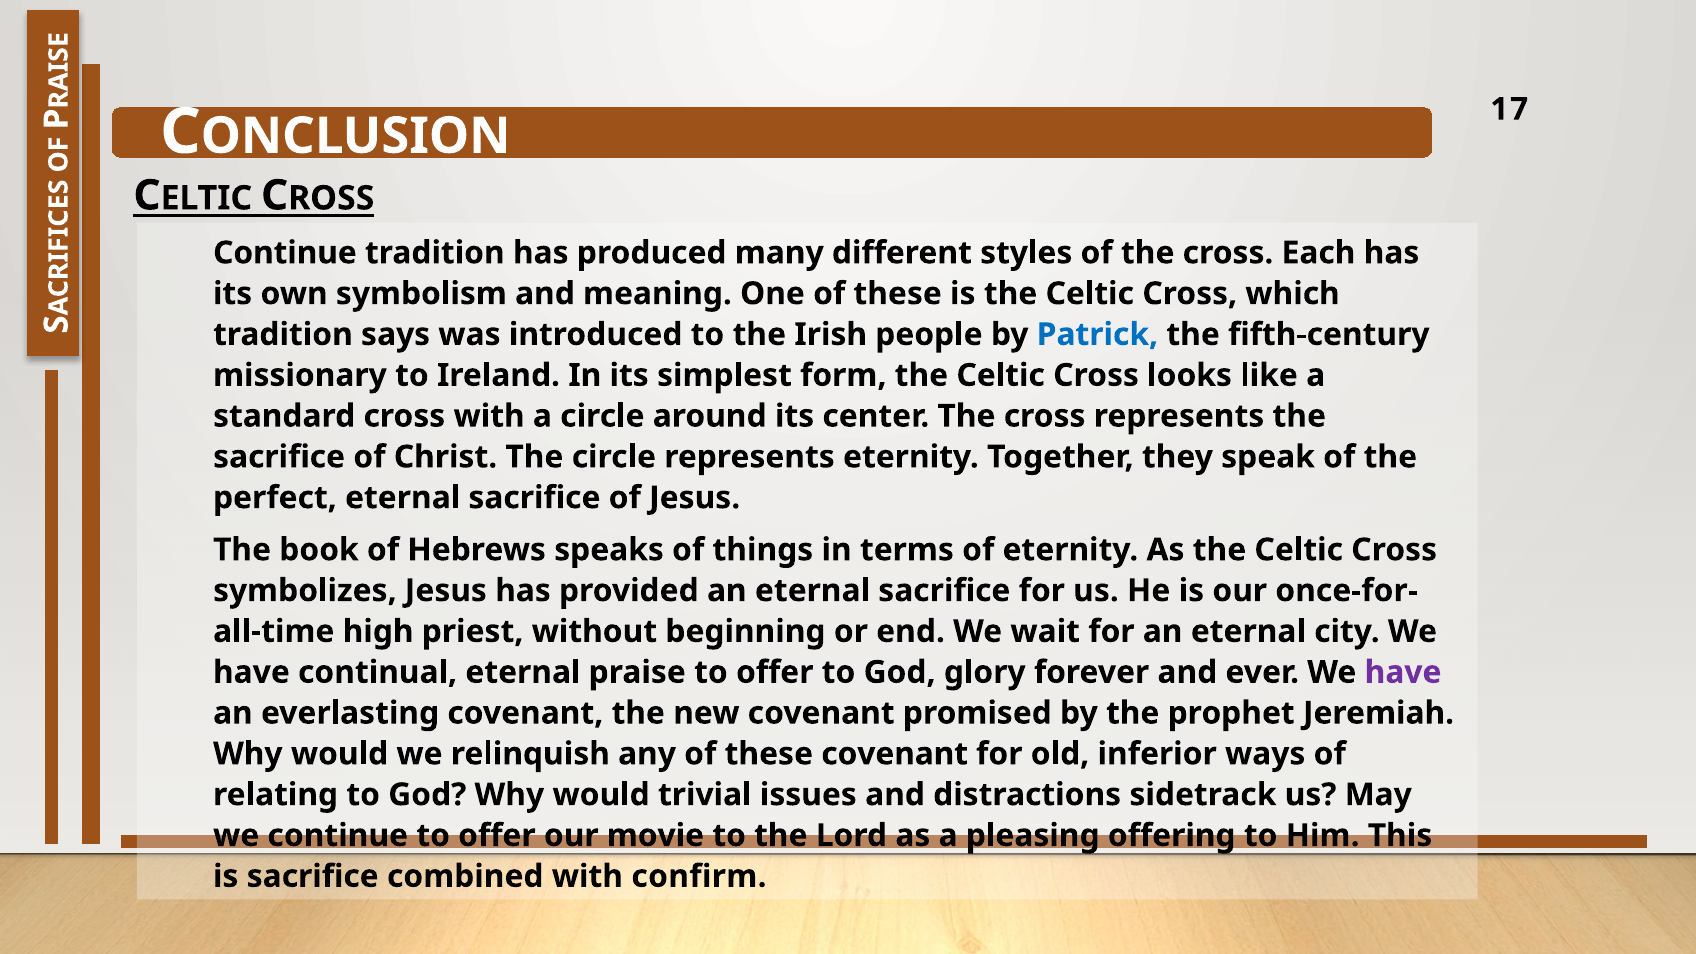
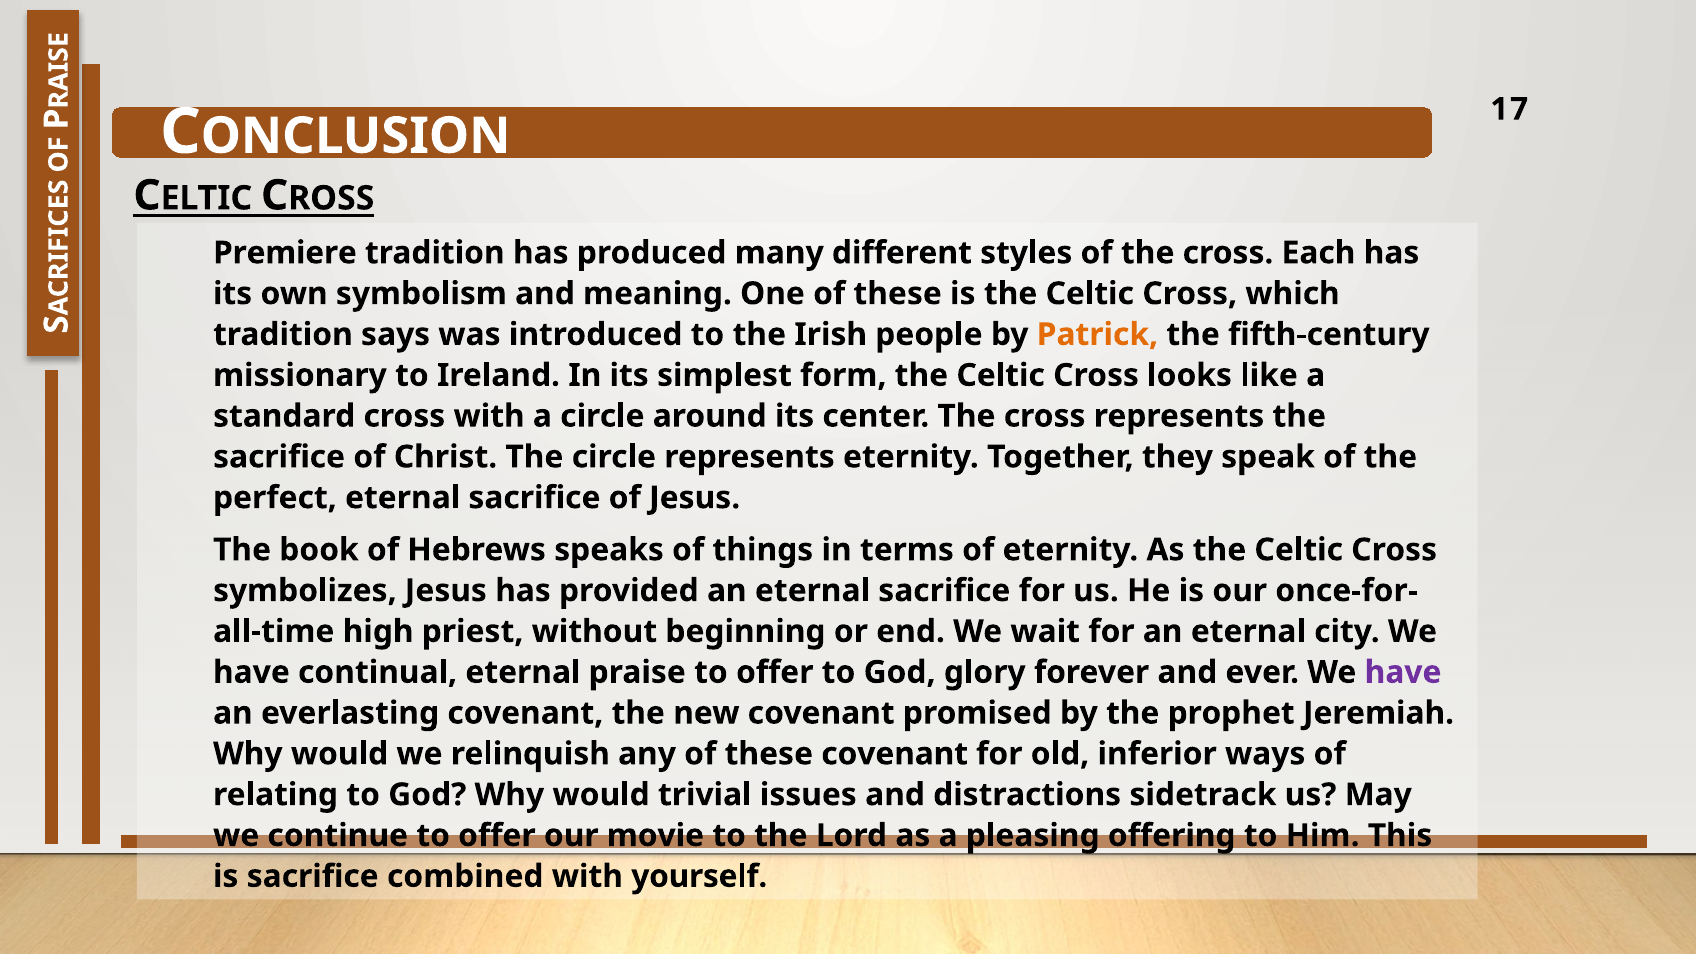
Continue at (285, 253): Continue -> Premiere
Patrick colour: blue -> orange
confirm: confirm -> yourself
